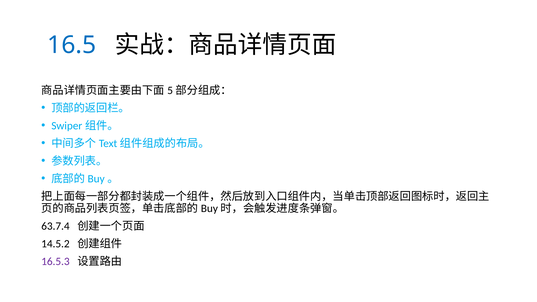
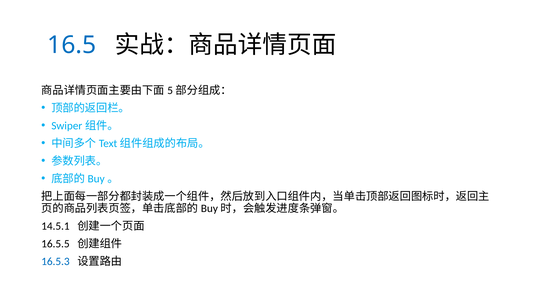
63.7.4: 63.7.4 -> 14.5.1
14.5.2: 14.5.2 -> 16.5.5
16.5.3 colour: purple -> blue
